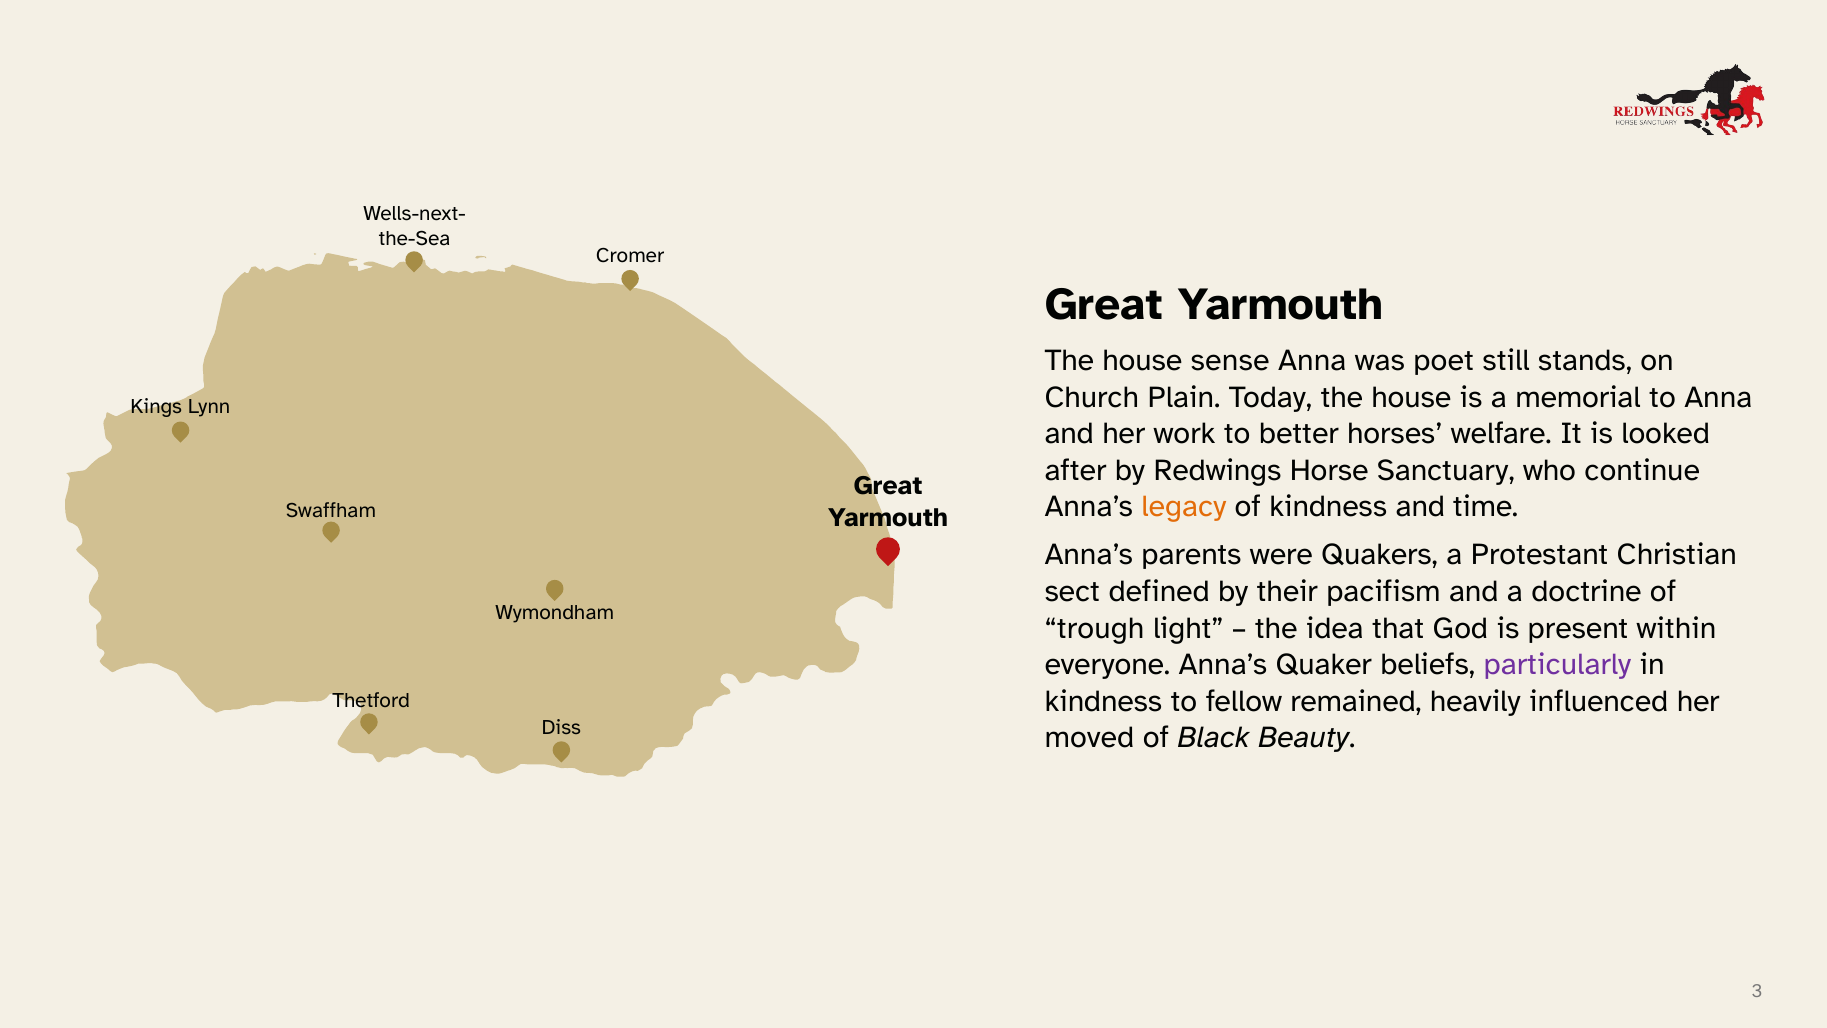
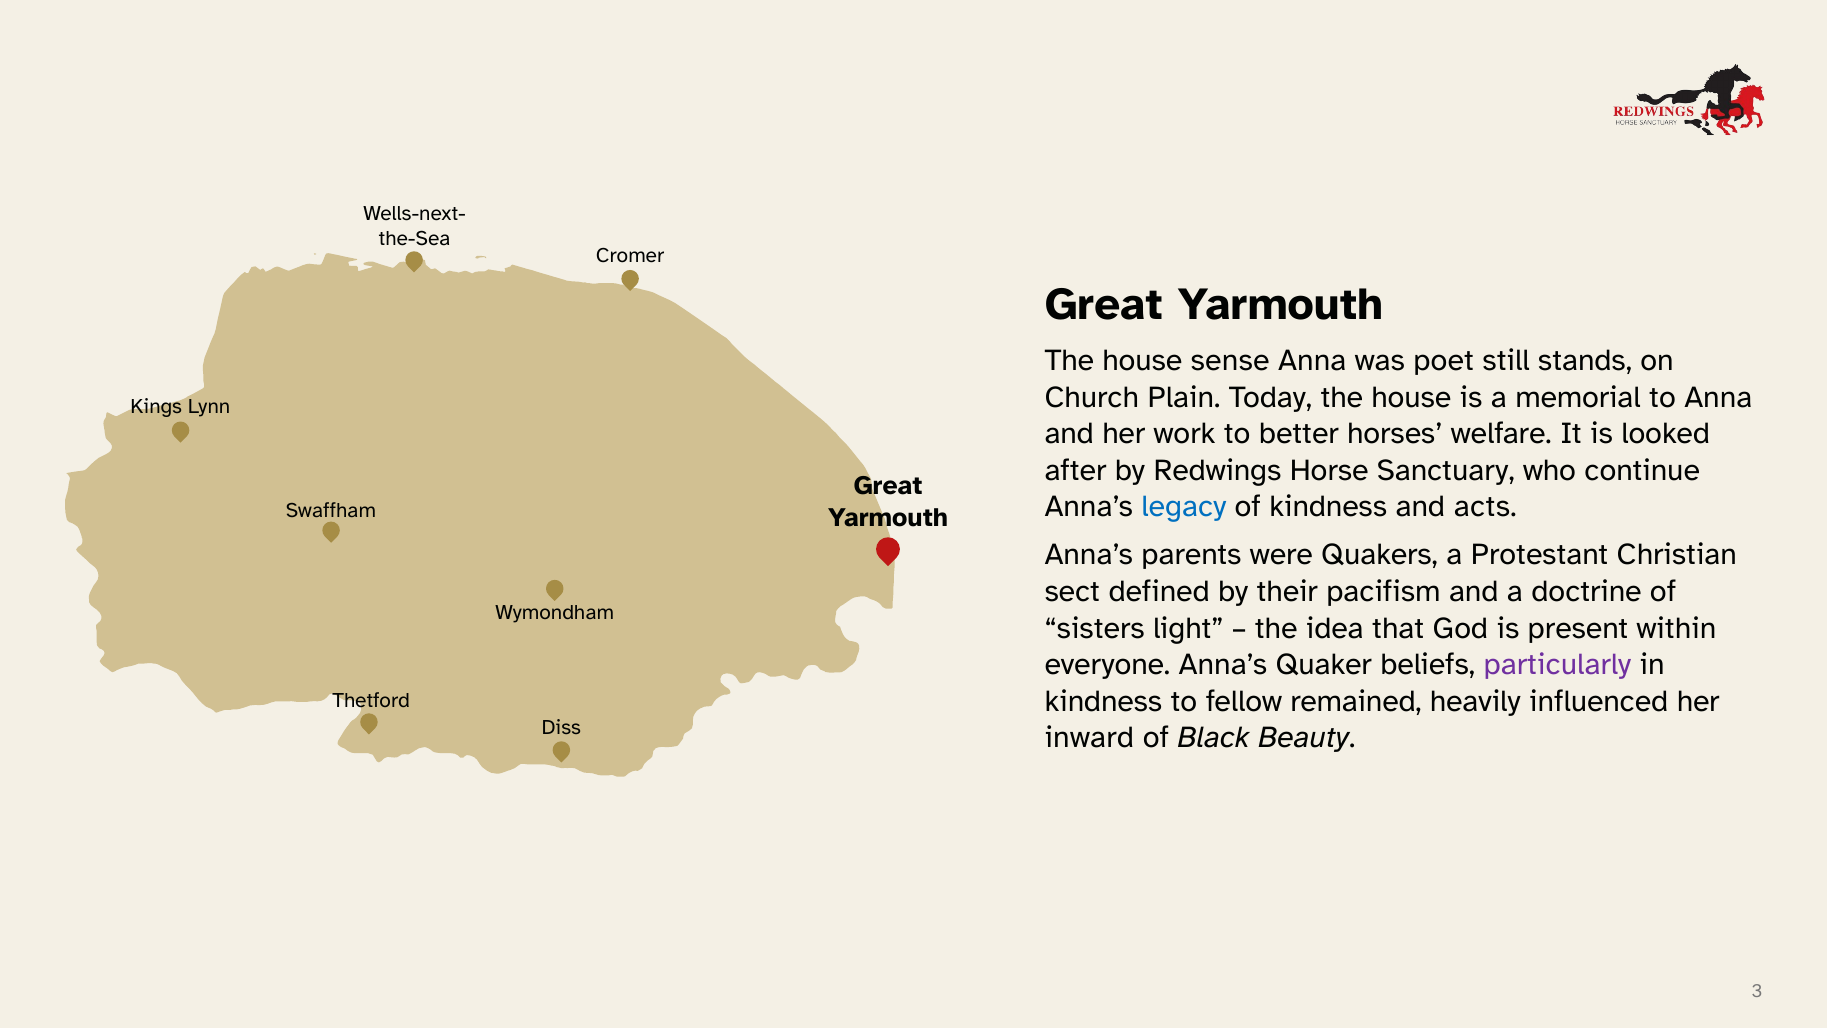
legacy colour: orange -> blue
time: time -> acts
trough: trough -> sisters
moved: moved -> inward
